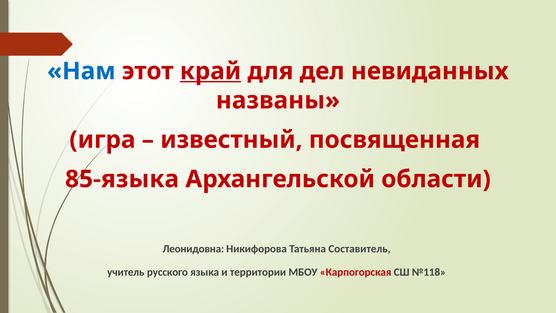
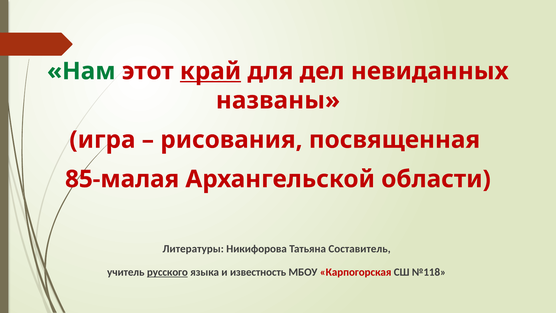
Нам colour: blue -> green
известный: известный -> рисования
85-языка: 85-языка -> 85-малая
Леонидовна: Леонидовна -> Литературы
русского underline: none -> present
территории: территории -> известность
